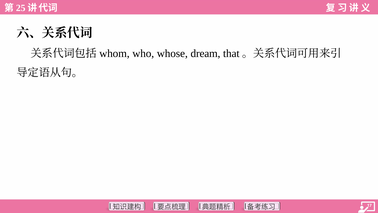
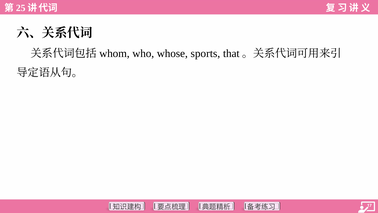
dream: dream -> sports
